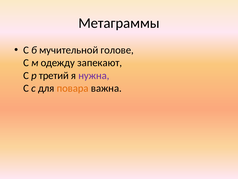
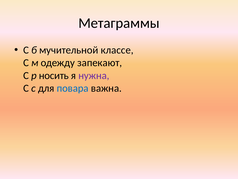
голове: голове -> классе
третий: третий -> носить
повара colour: orange -> blue
